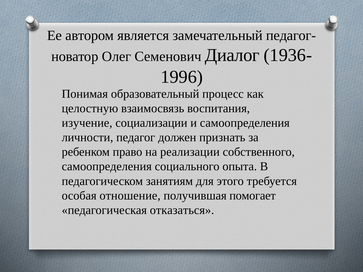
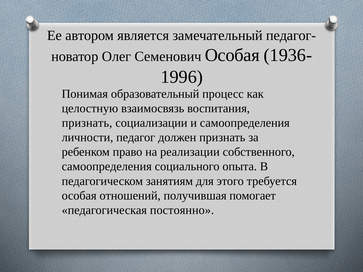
Семенович Диалог: Диалог -> Особая
изучение at (87, 123): изучение -> признать
отношение: отношение -> отношений
отказаться: отказаться -> постоянно
